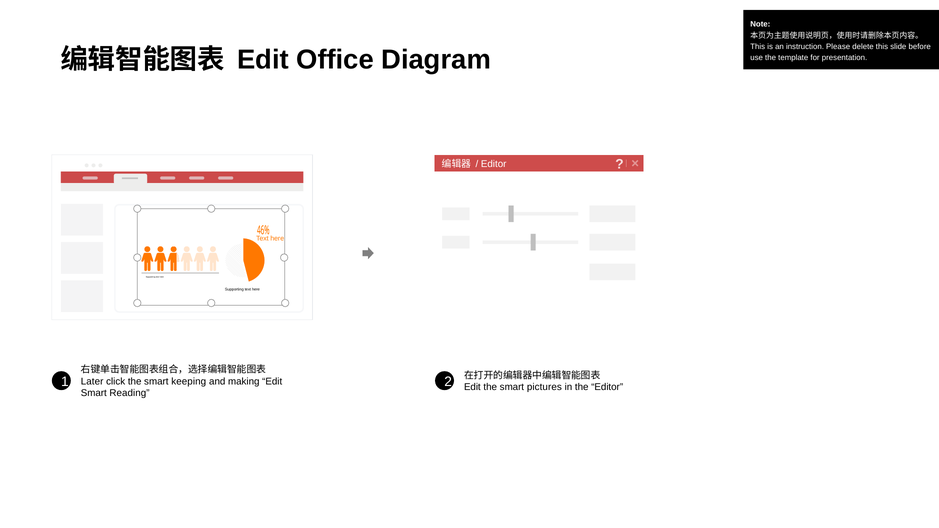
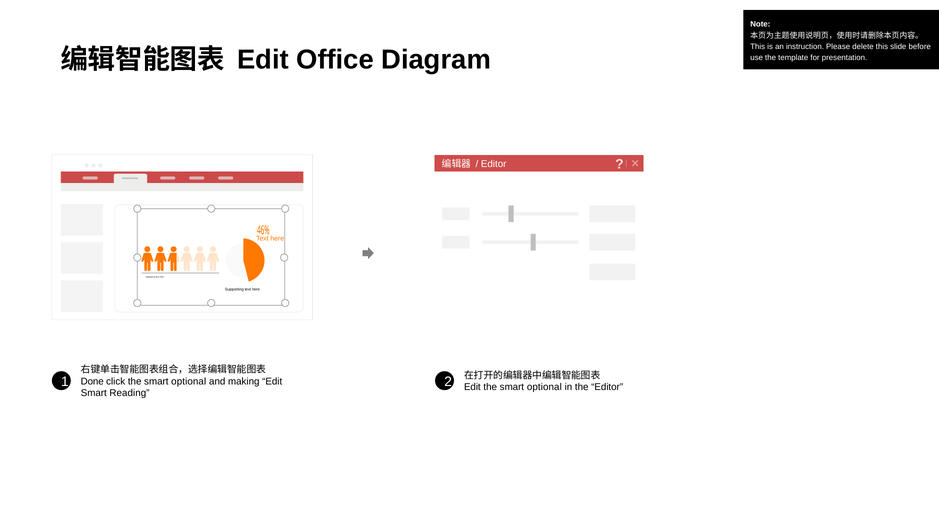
Later: Later -> Done
click the smart keeping: keeping -> optional
Edit the smart pictures: pictures -> optional
